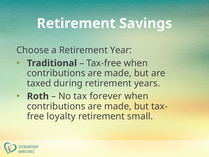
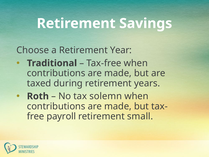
forever: forever -> solemn
loyalty: loyalty -> payroll
